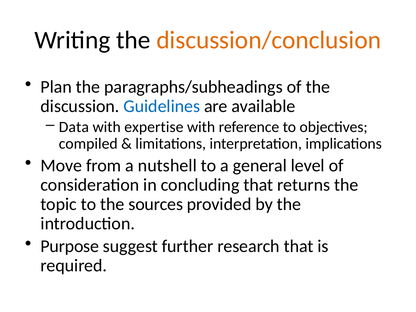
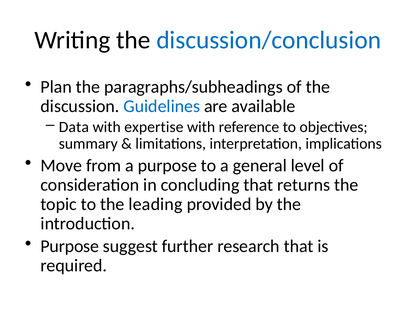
discussion/conclusion colour: orange -> blue
compiled: compiled -> summary
a nutshell: nutshell -> purpose
sources: sources -> leading
